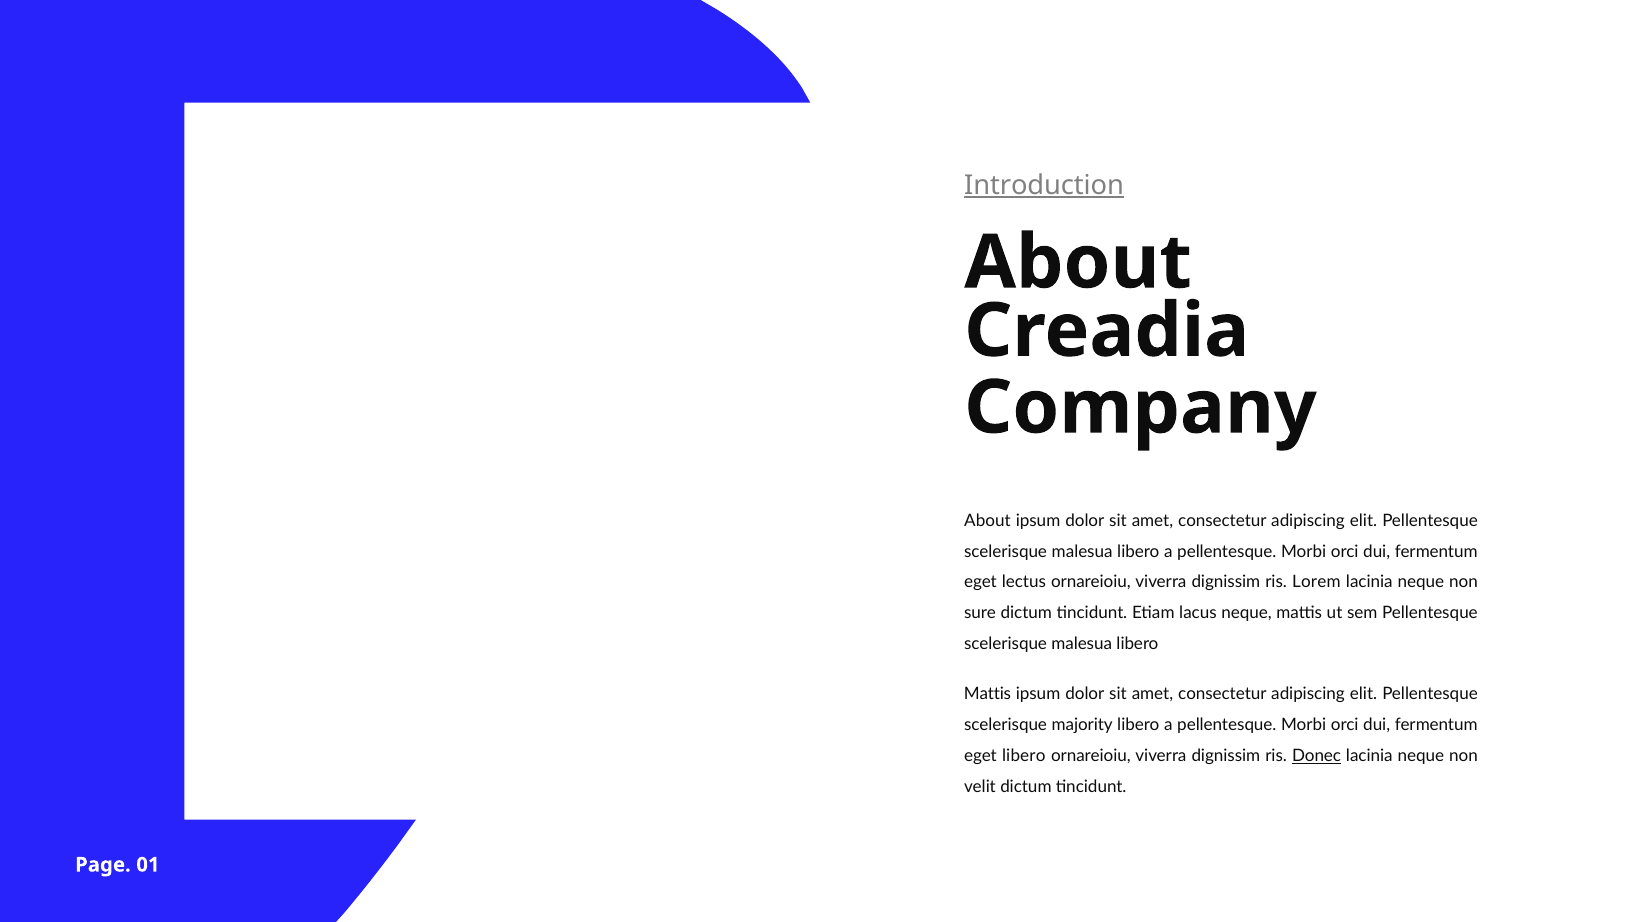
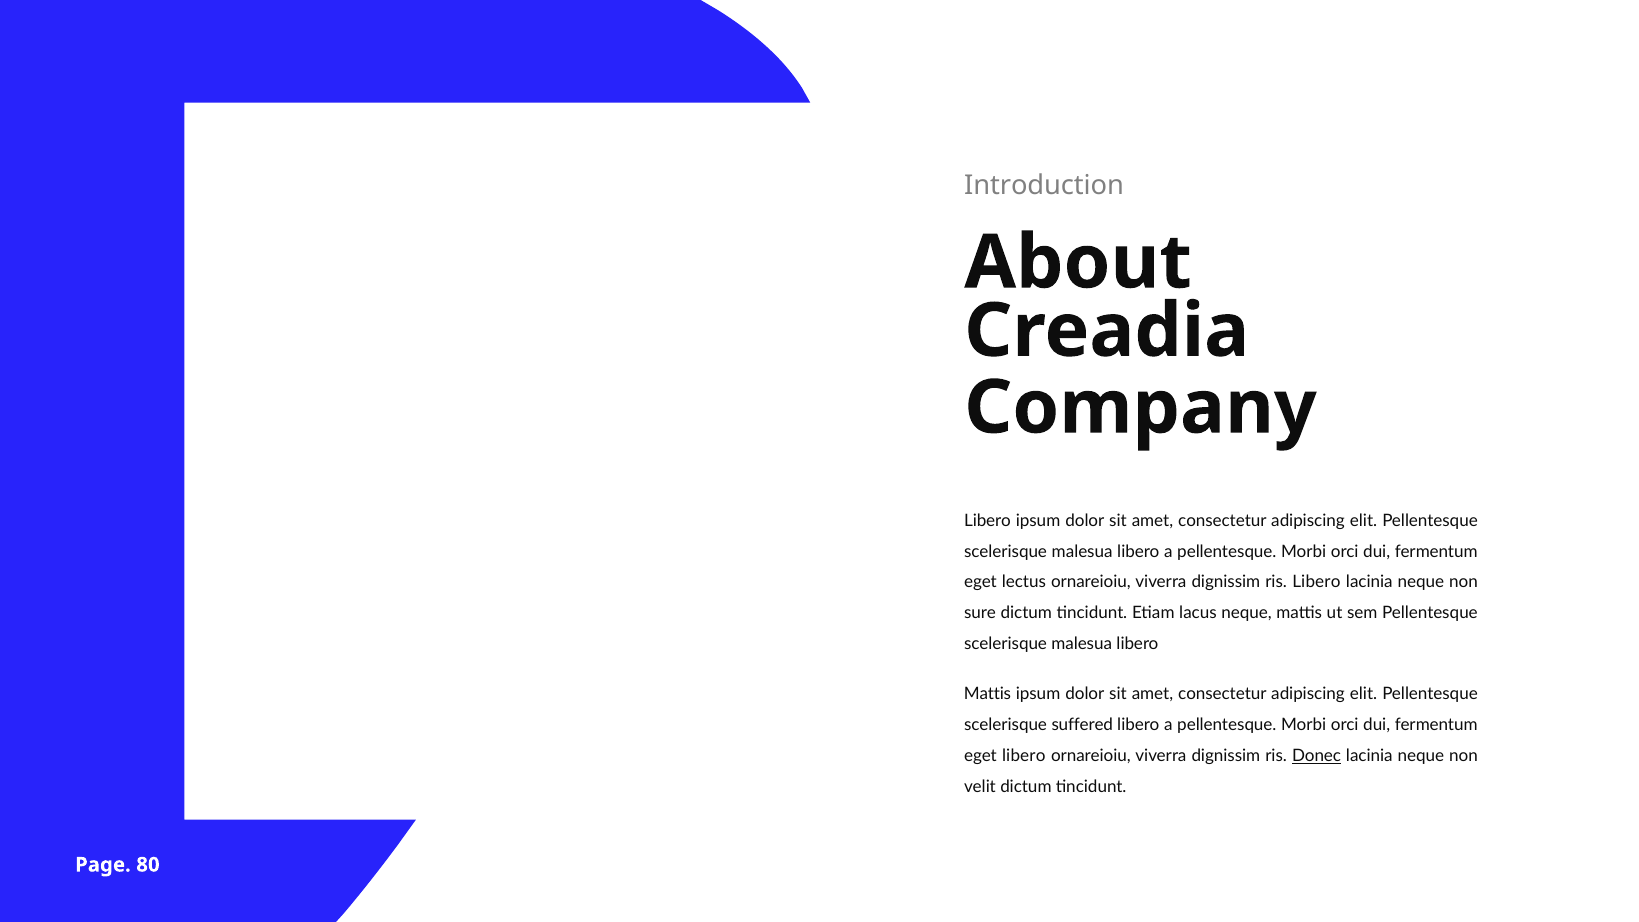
Introduction underline: present -> none
About at (987, 521): About -> Libero
ris Lorem: Lorem -> Libero
majority: majority -> suffered
01: 01 -> 80
